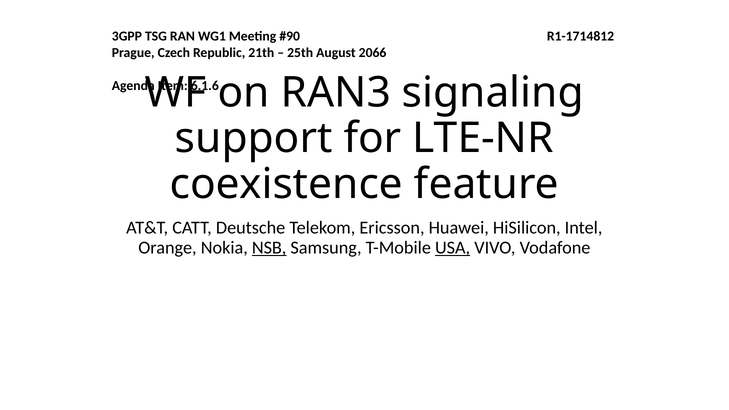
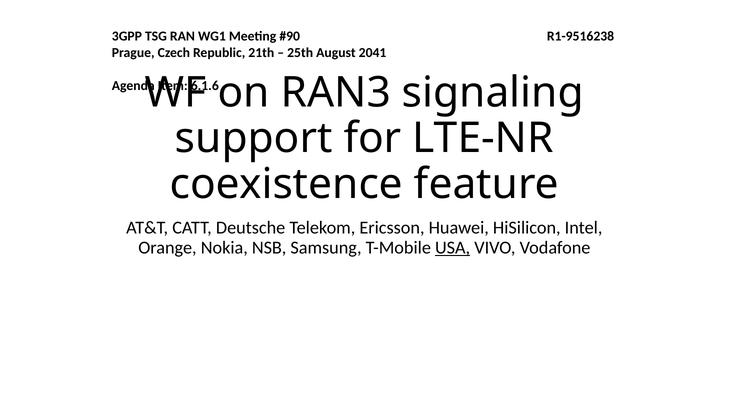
R1-1714812: R1-1714812 -> R1-9516238
2066: 2066 -> 2041
NSB underline: present -> none
